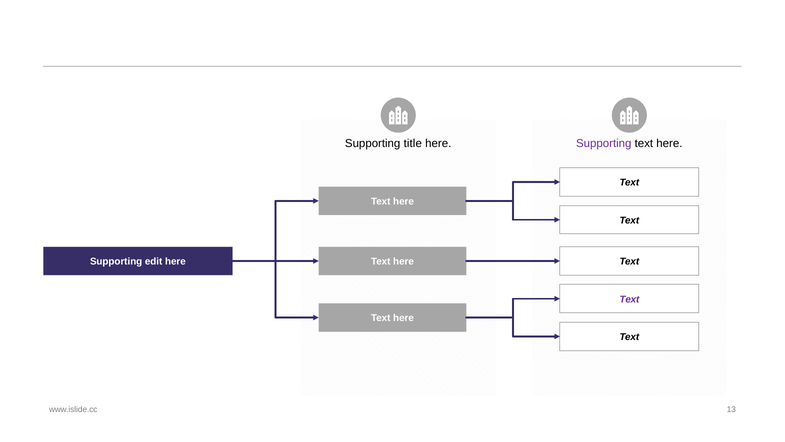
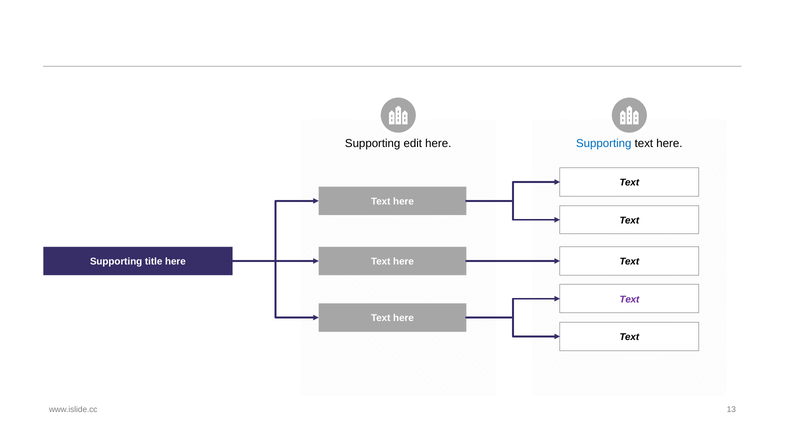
title: title -> edit
Supporting at (604, 144) colour: purple -> blue
edit: edit -> title
